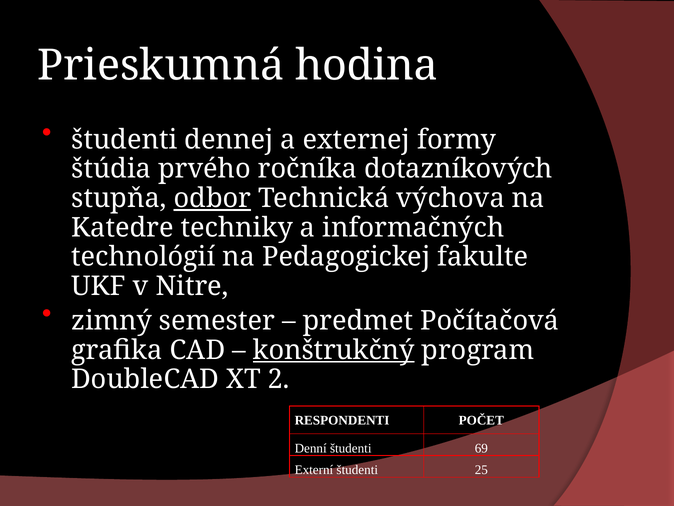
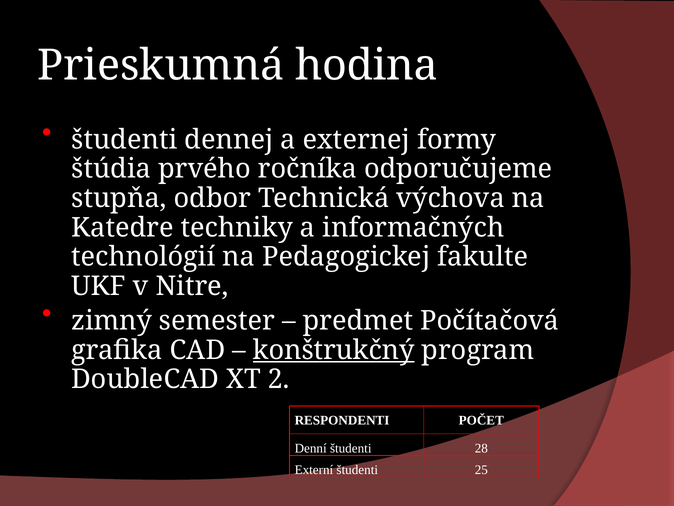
dotazníkových: dotazníkových -> odporučujeme
odbor underline: present -> none
69: 69 -> 28
